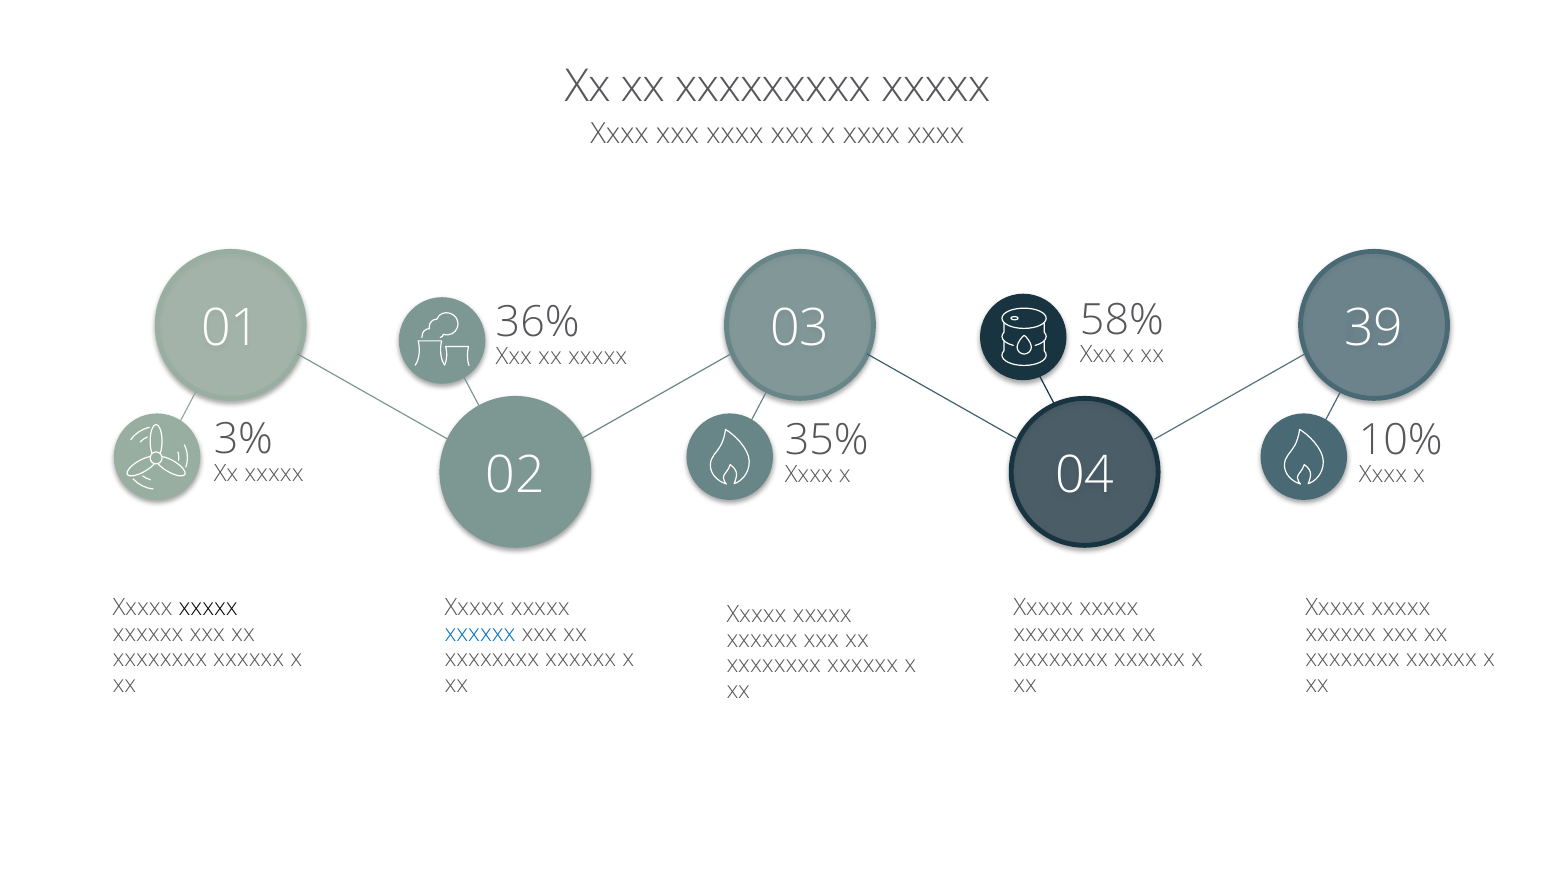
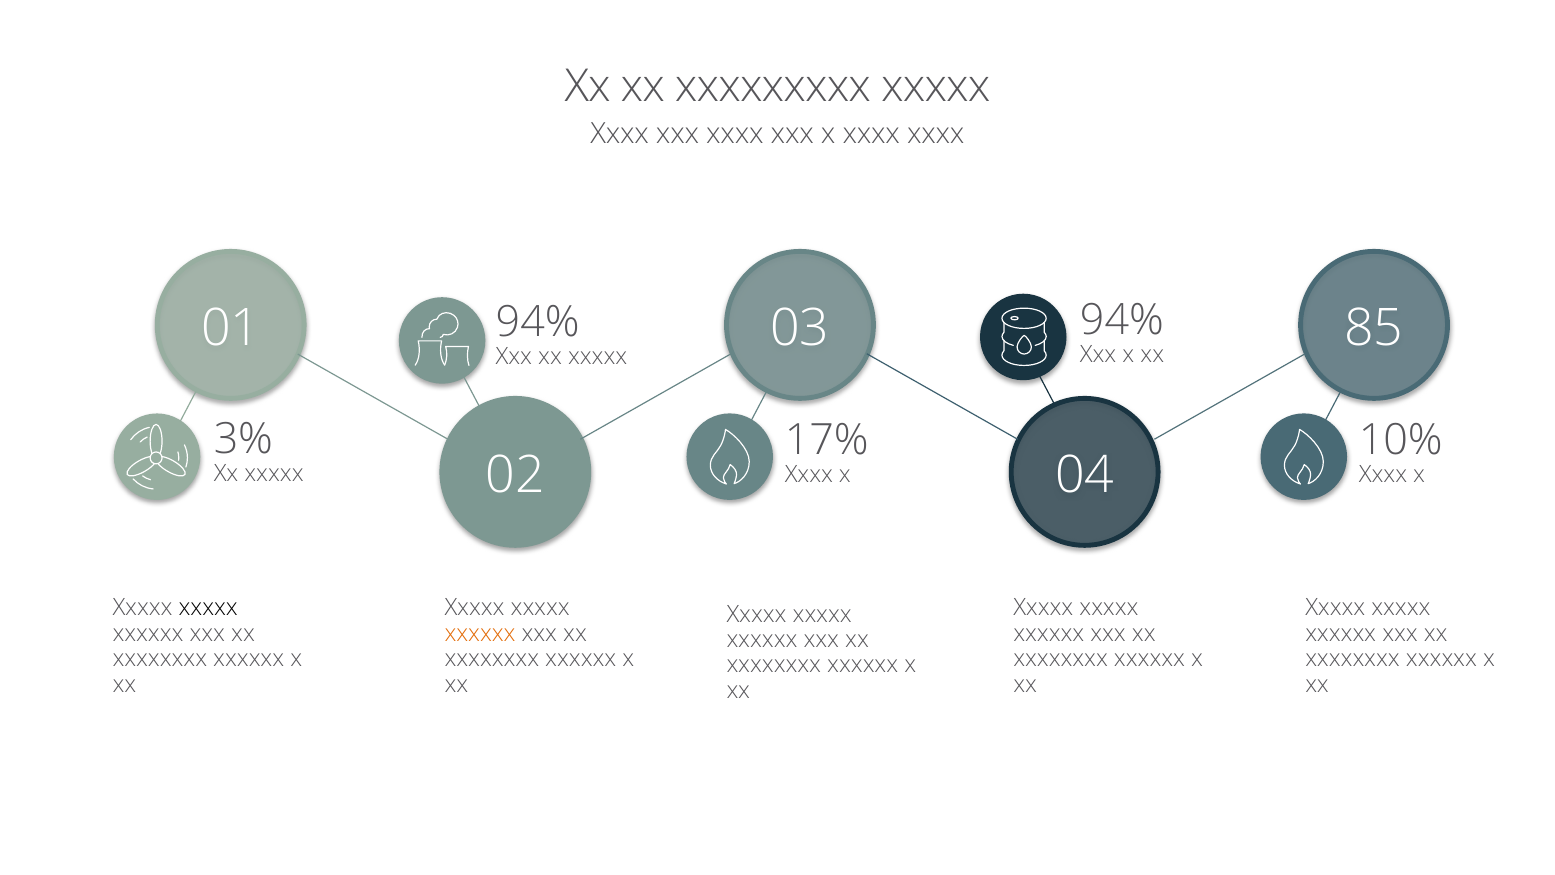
58% at (1122, 320): 58% -> 94%
36% at (538, 322): 36% -> 94%
39: 39 -> 85
35%: 35% -> 17%
xxxxxx at (480, 633) colour: blue -> orange
